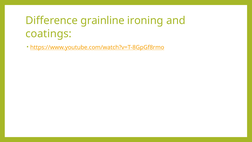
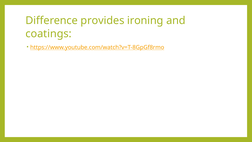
grainline: grainline -> provides
